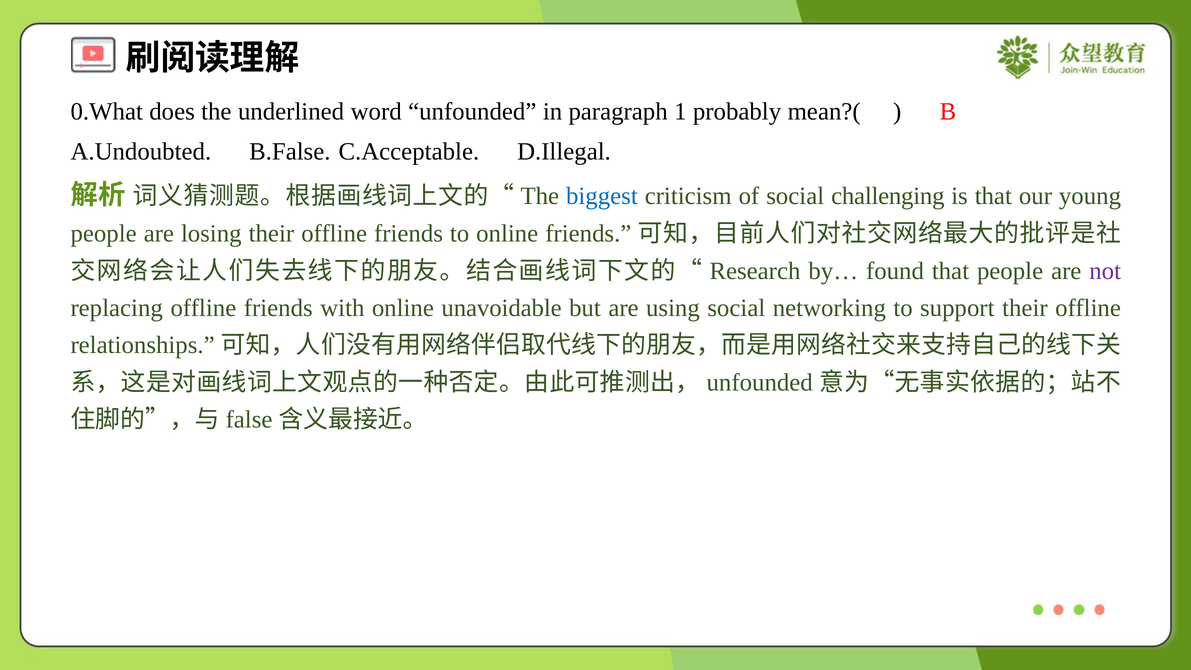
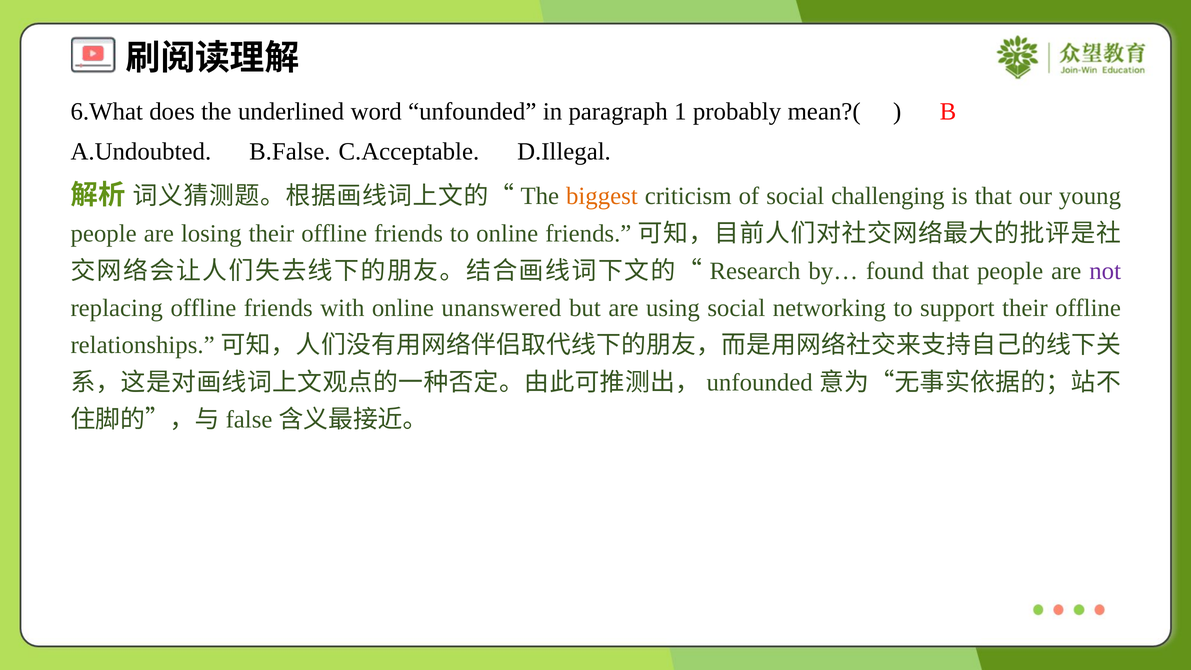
0.What: 0.What -> 6.What
biggest colour: blue -> orange
unavoidable: unavoidable -> unanswered
